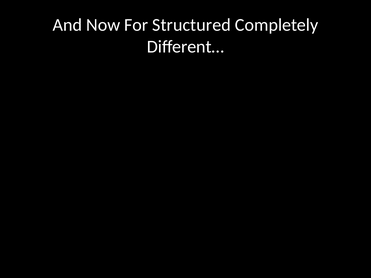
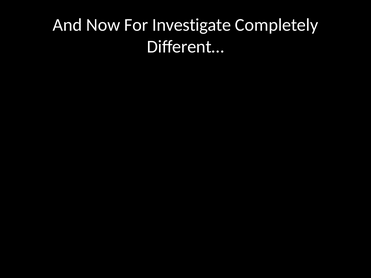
Structured: Structured -> Investigate
